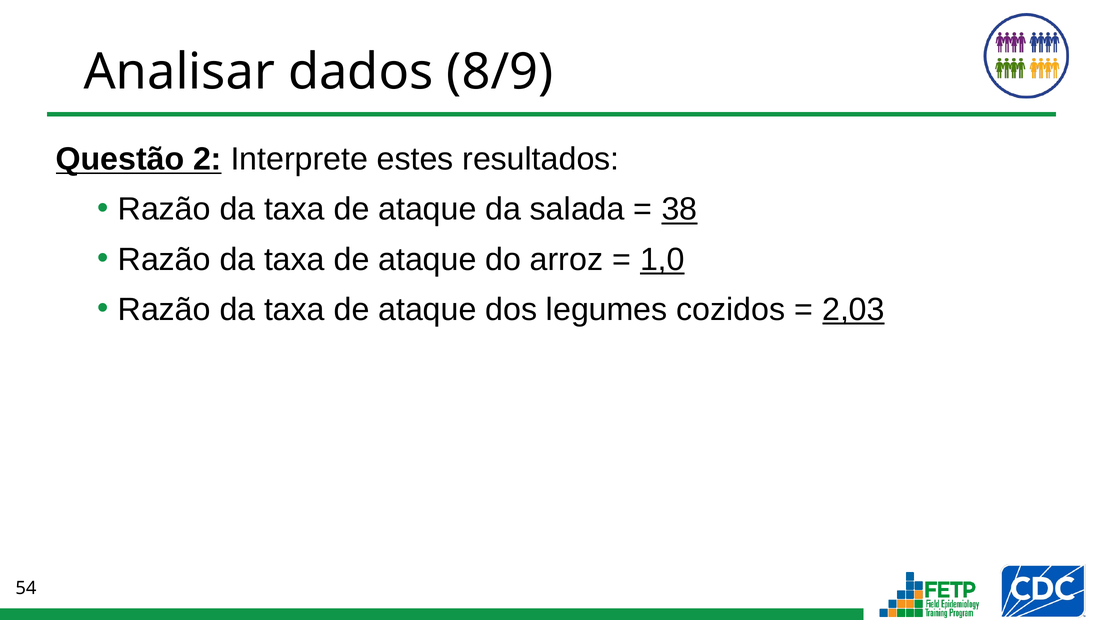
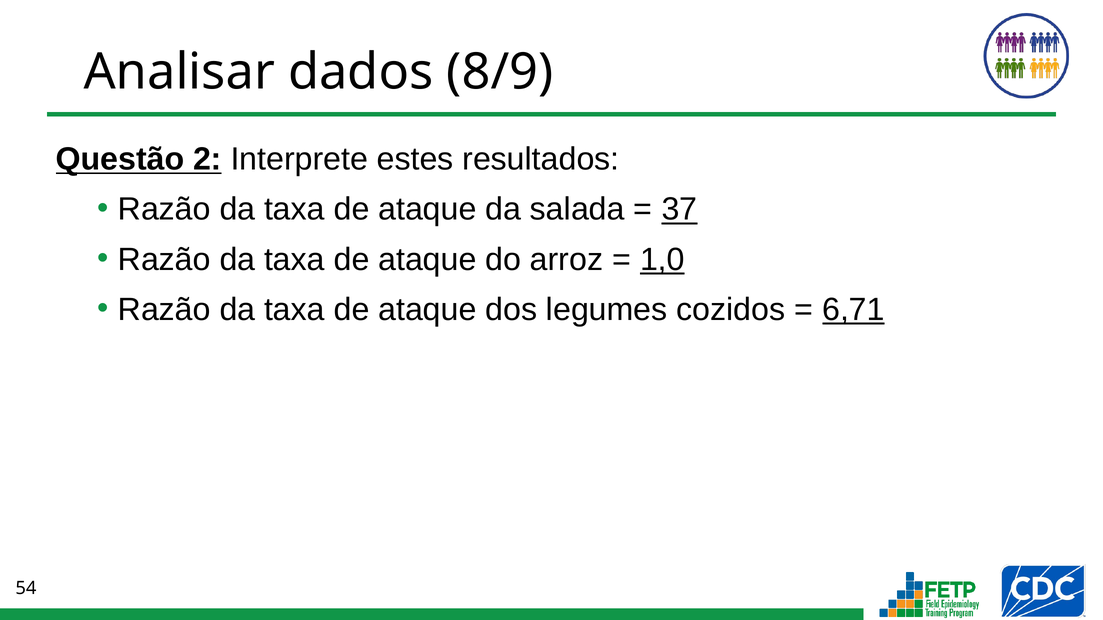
38: 38 -> 37
2,03: 2,03 -> 6,71
